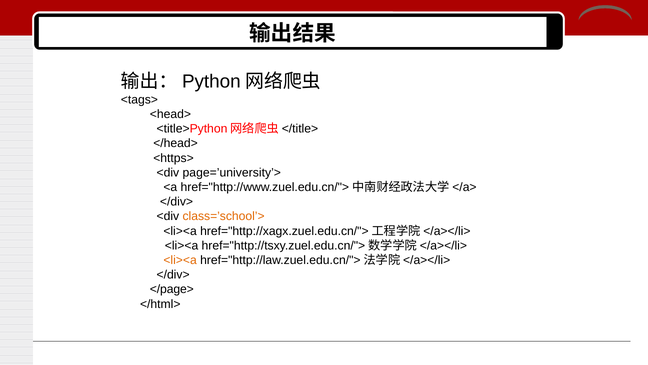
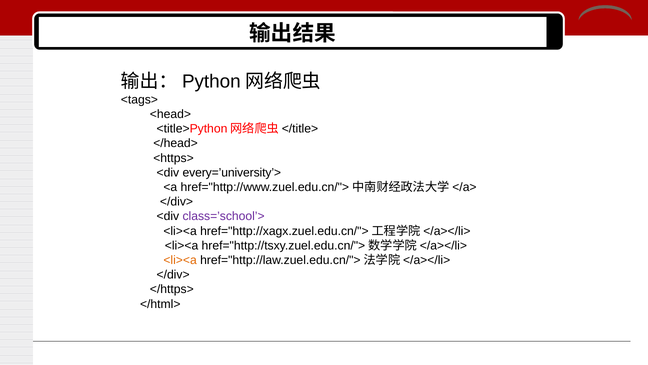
page=’university’>: page=’university’> -> every=’university’>
class=’school’> colour: orange -> purple
</page>: </page> -> </https>
